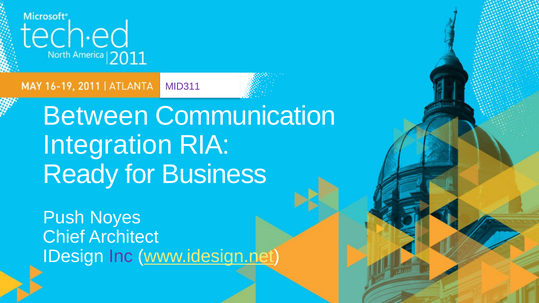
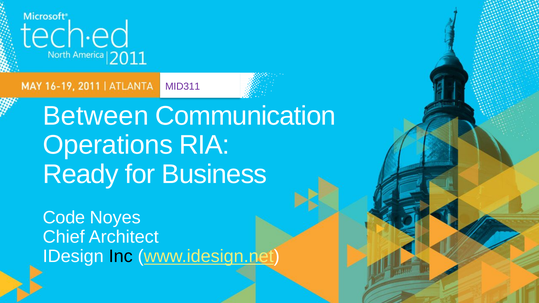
Integration: Integration -> Operations
Push: Push -> Code
Inc colour: purple -> black
